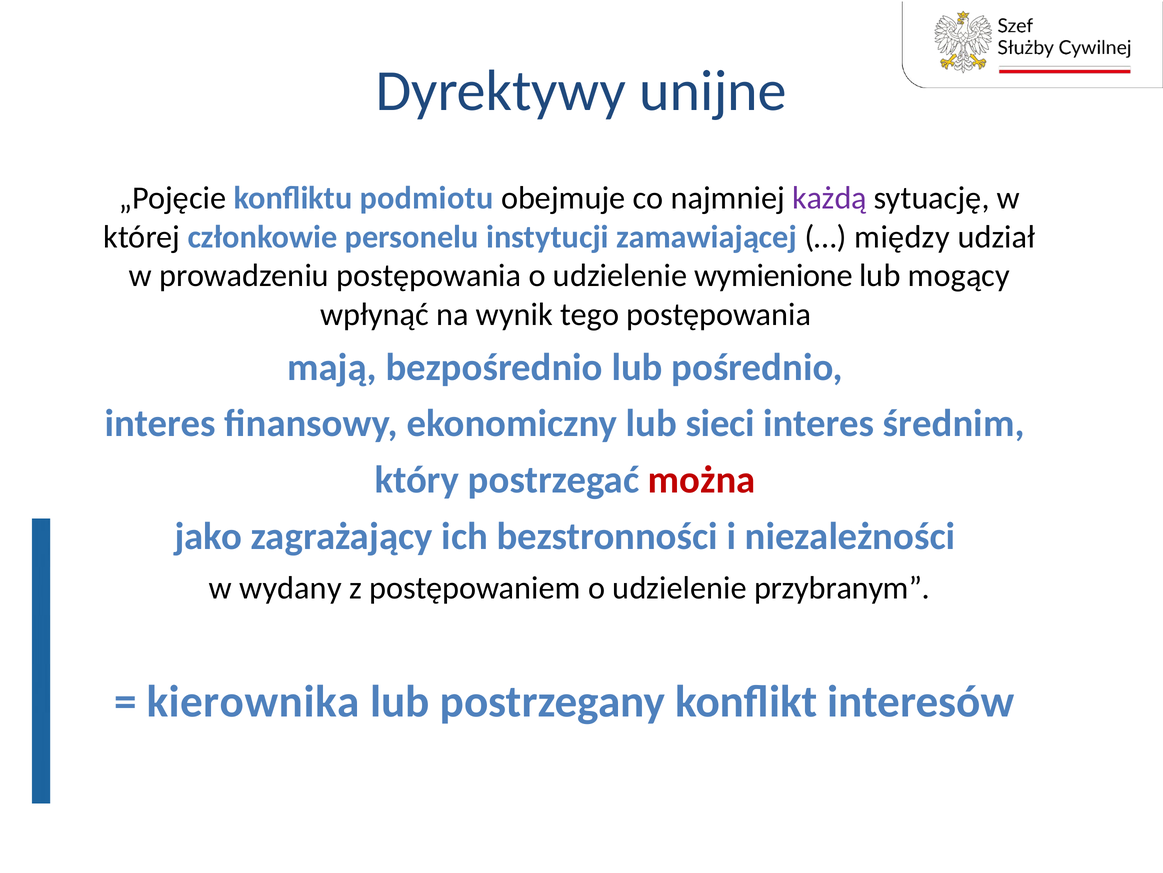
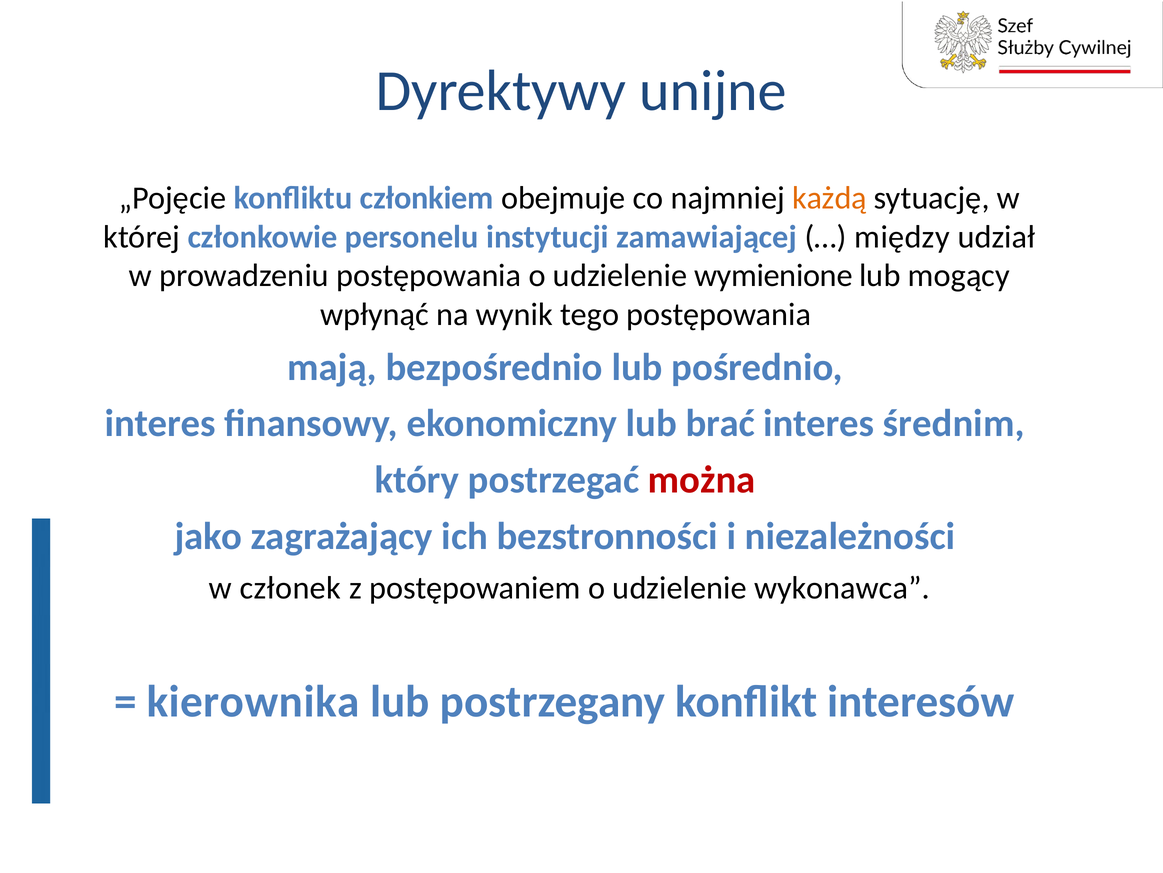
podmiotu: podmiotu -> członkiem
każdą colour: purple -> orange
sieci: sieci -> brać
wydany: wydany -> członek
przybranym: przybranym -> wykonawca
